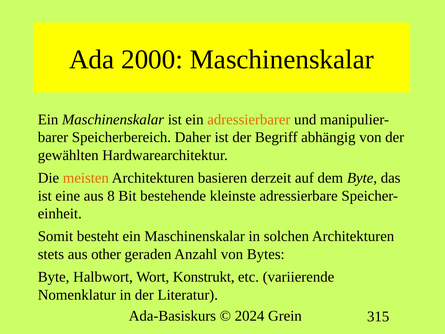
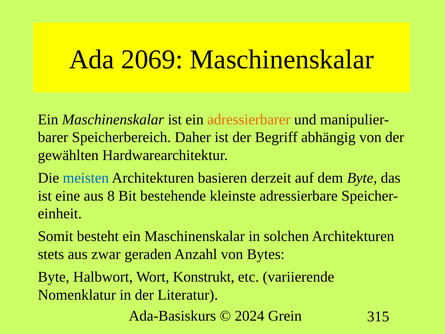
2000: 2000 -> 2069
meisten colour: orange -> blue
other: other -> zwar
